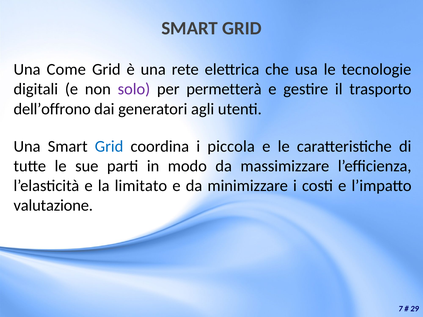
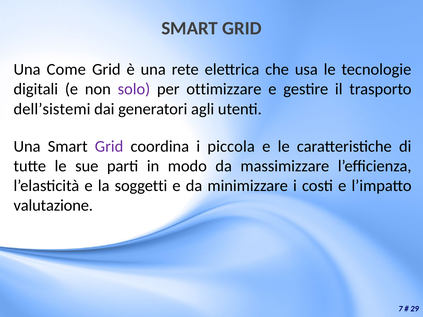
permetterà: permetterà -> ottimizzare
dell’offrono: dell’offrono -> dell’sistemi
Grid at (109, 146) colour: blue -> purple
limitato: limitato -> soggetti
